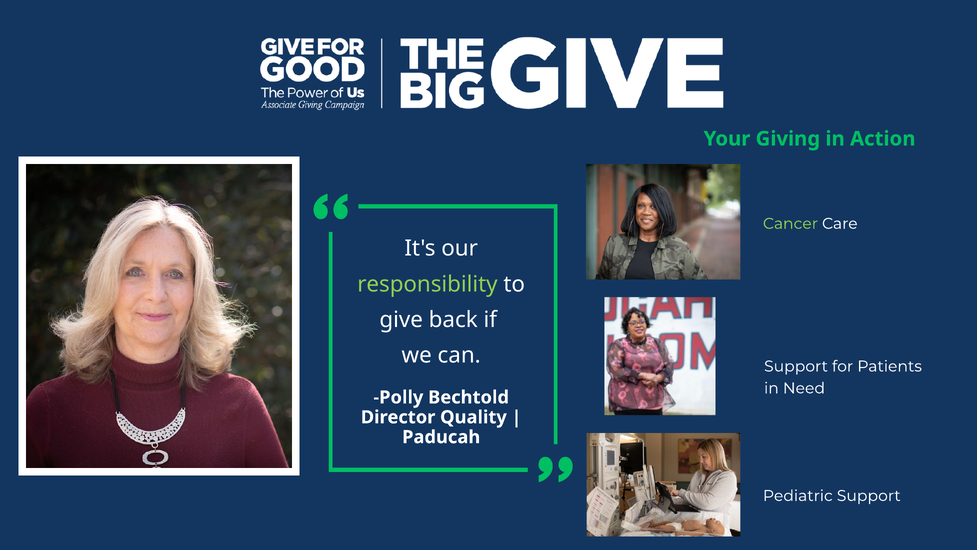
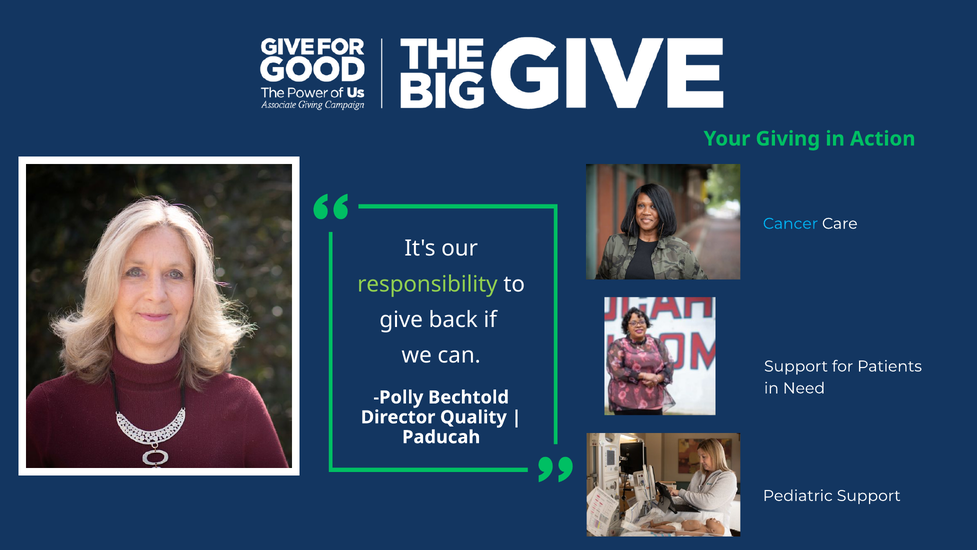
Cancer colour: light green -> light blue
